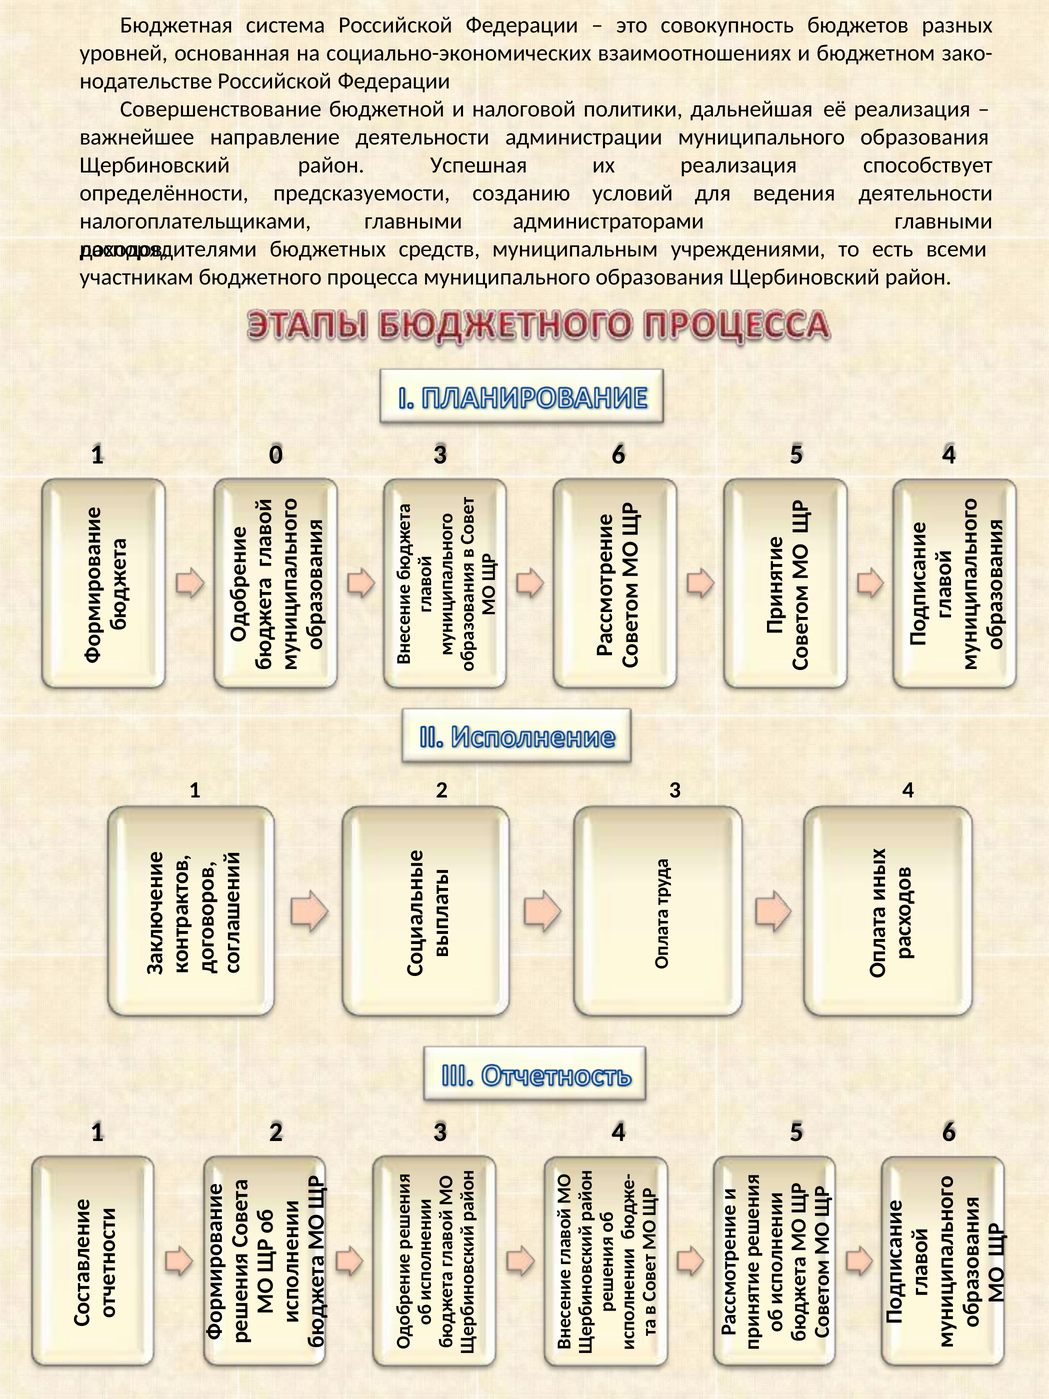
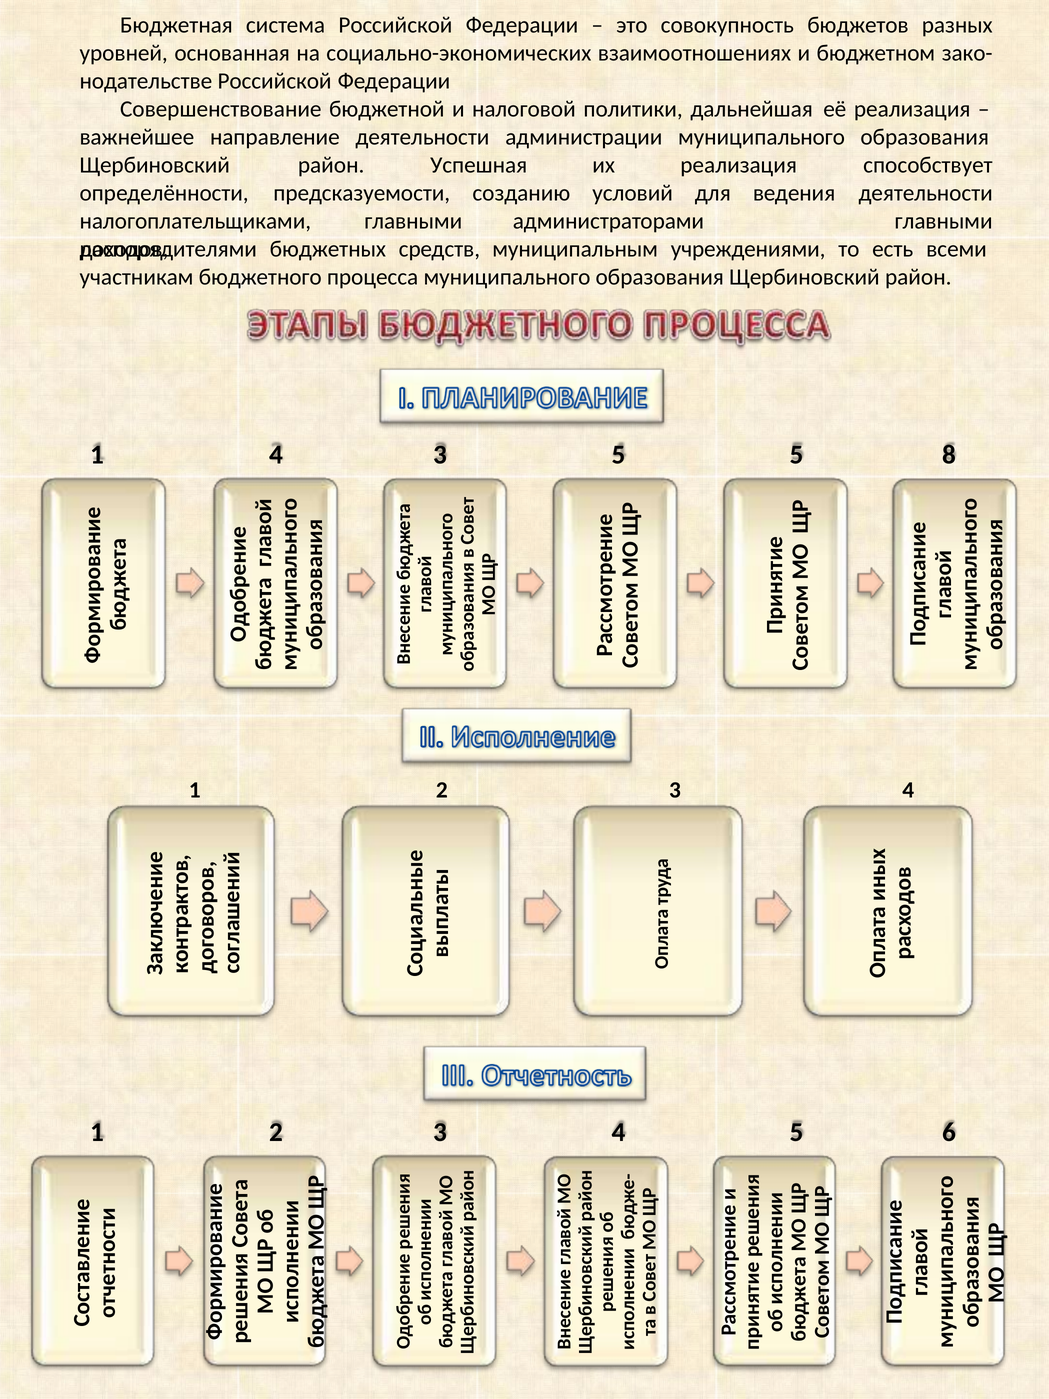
1 0: 0 -> 4
3 6: 6 -> 5
5 4: 4 -> 8
